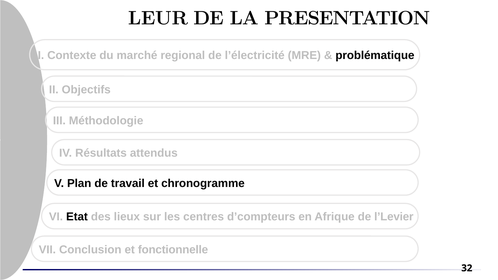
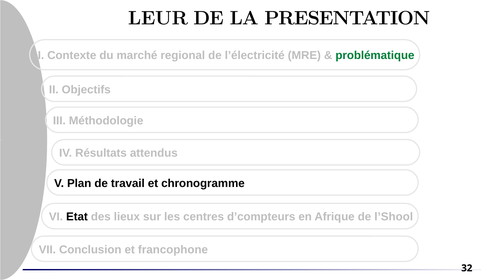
problématique colour: black -> green
l’Levier: l’Levier -> l’Shool
fonctionnelle: fonctionnelle -> francophone
